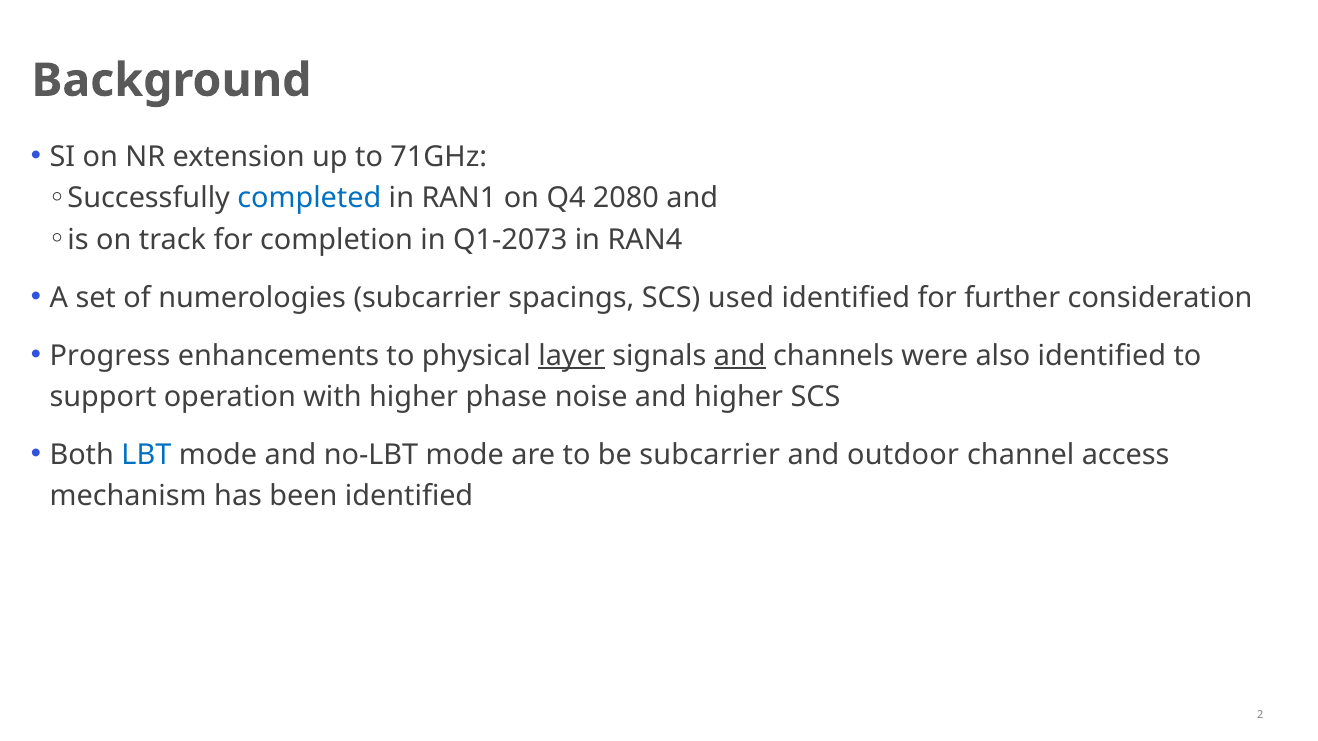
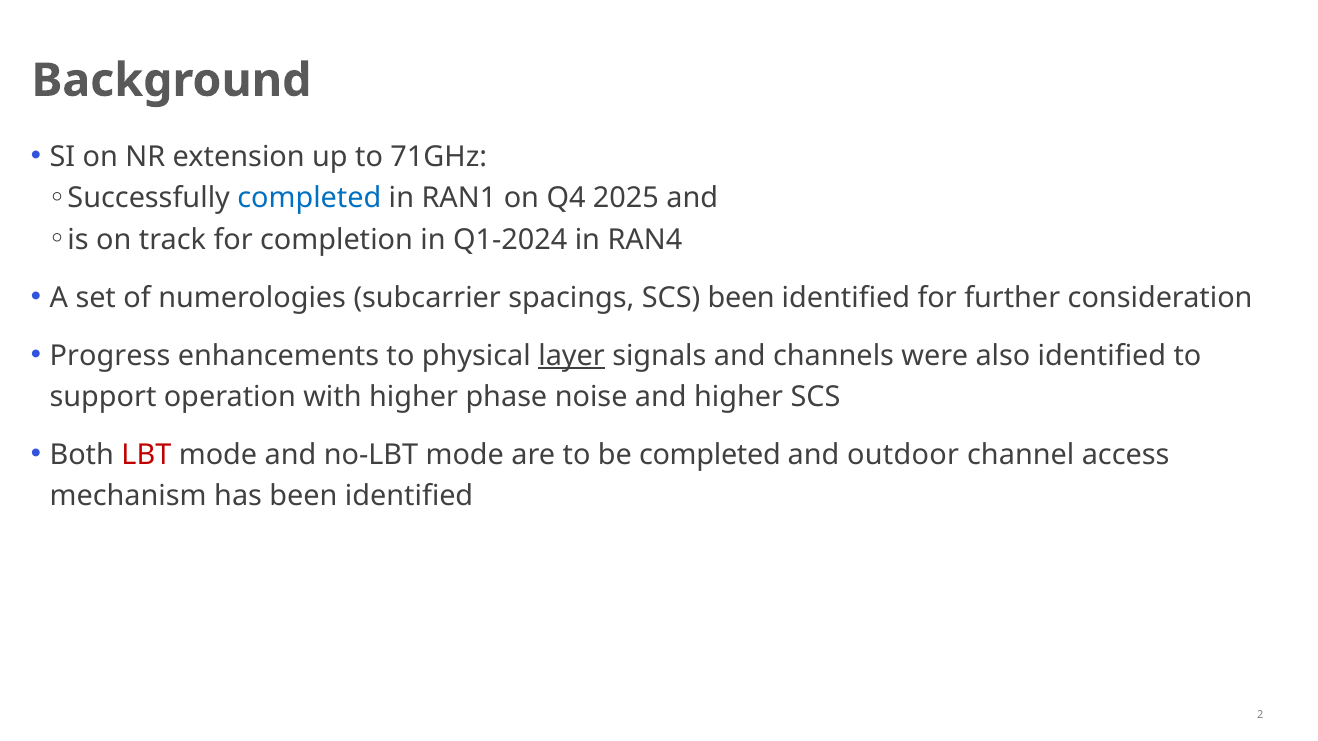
2080: 2080 -> 2025
Q1-2073: Q1-2073 -> Q1-2024
SCS used: used -> been
and at (740, 356) underline: present -> none
LBT colour: blue -> red
be subcarrier: subcarrier -> completed
